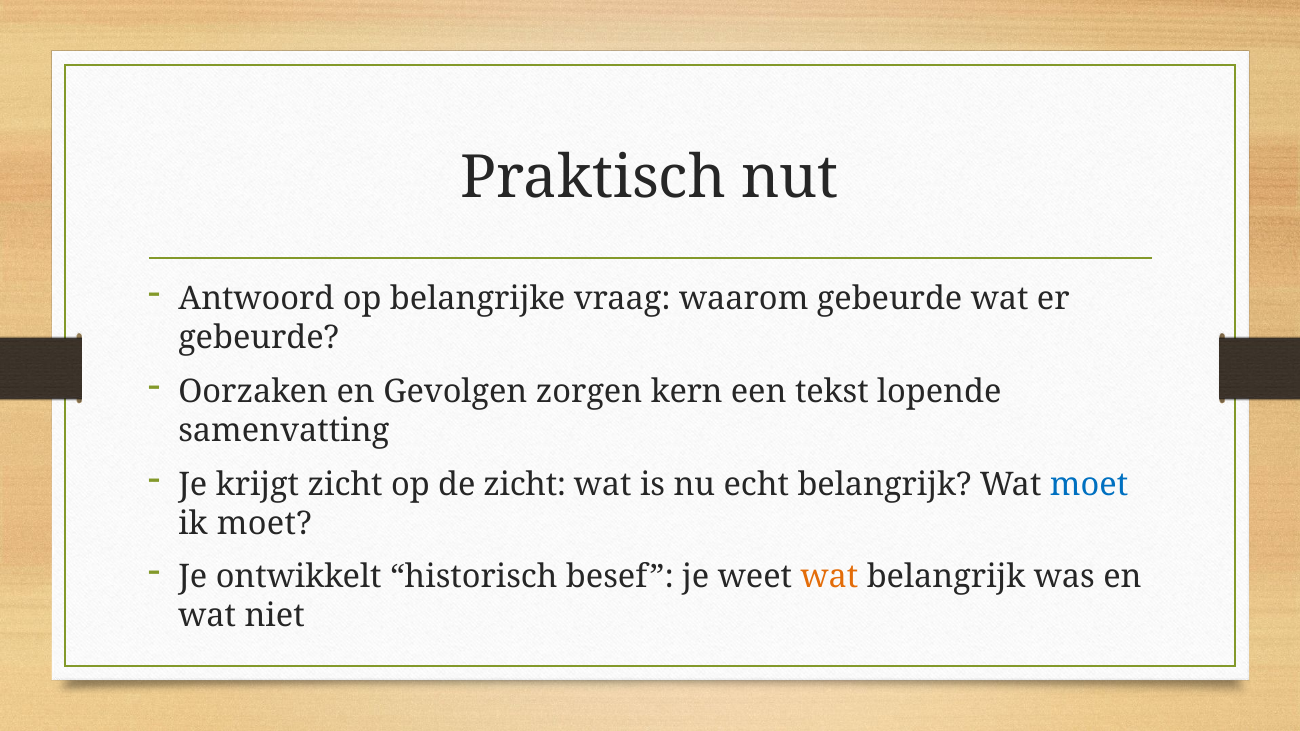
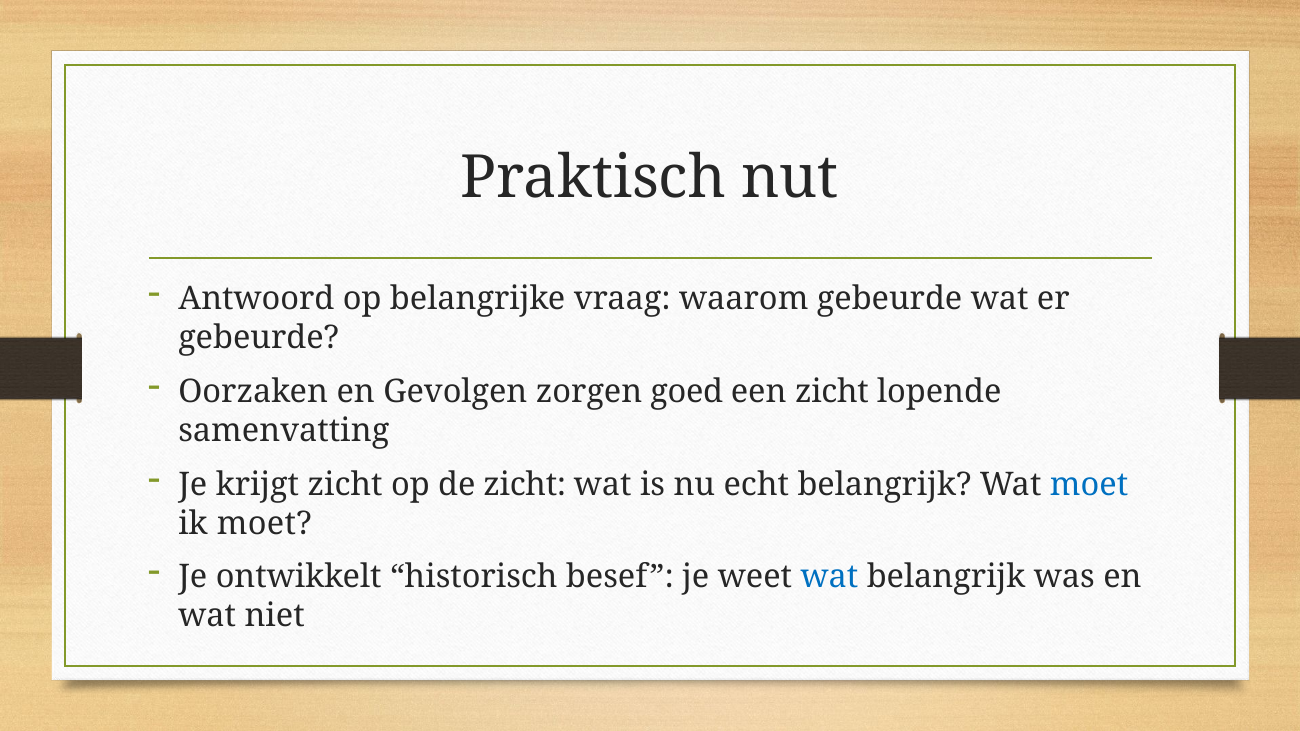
kern: kern -> goed
een tekst: tekst -> zicht
wat at (829, 577) colour: orange -> blue
